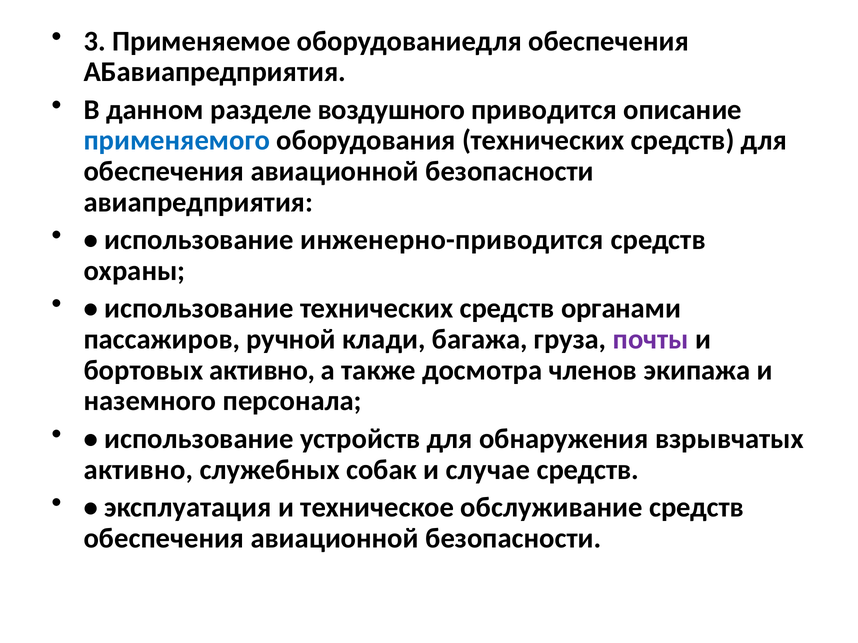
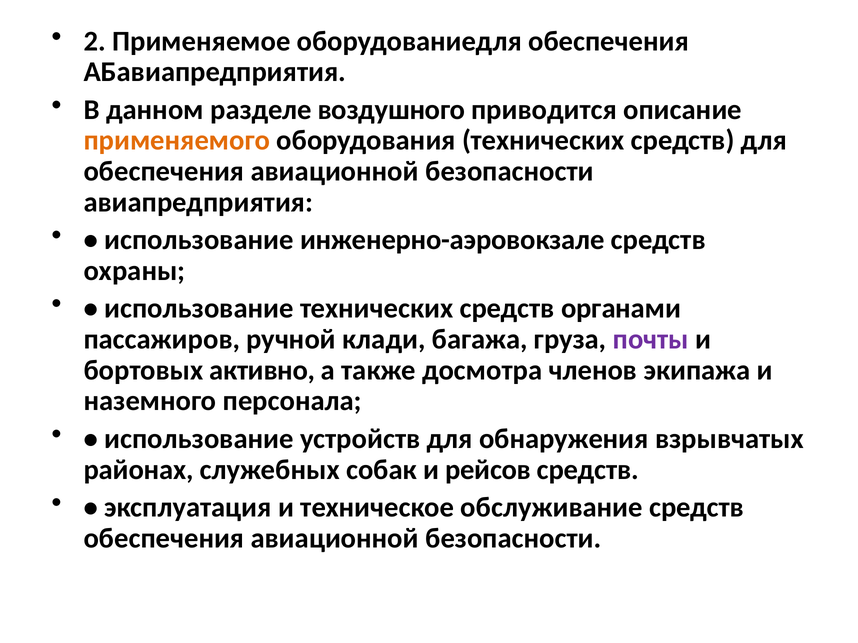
3: 3 -> 2
применяемого colour: blue -> orange
инженерно-приводится: инженерно-приводится -> инженерно-аэровокзале
активно at (138, 470): активно -> районах
случае: случае -> рейсов
